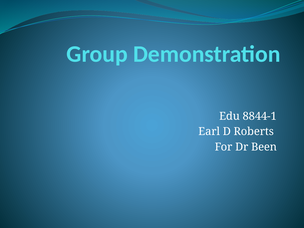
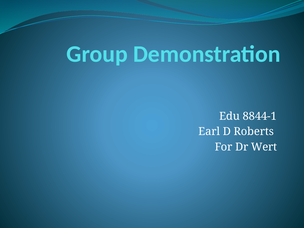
Been: Been -> Wert
